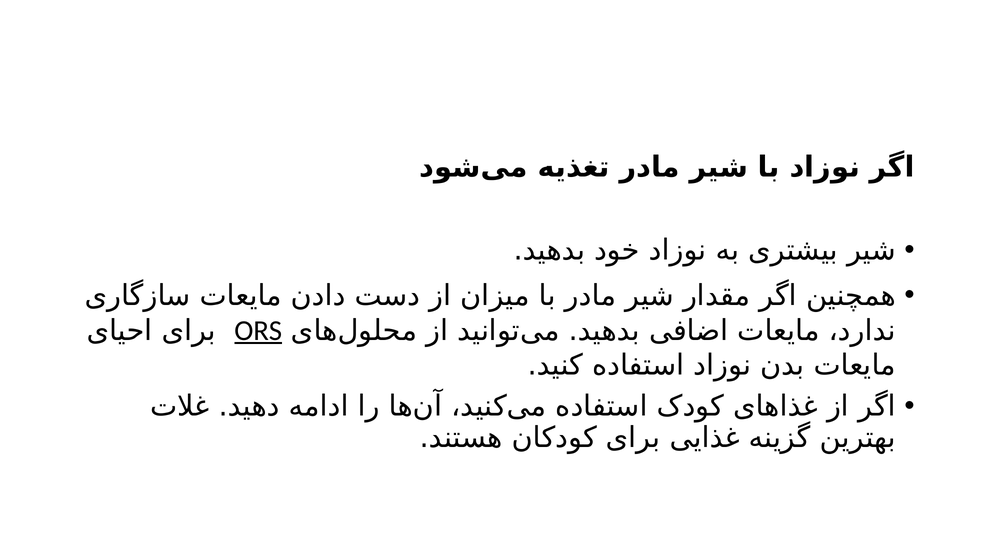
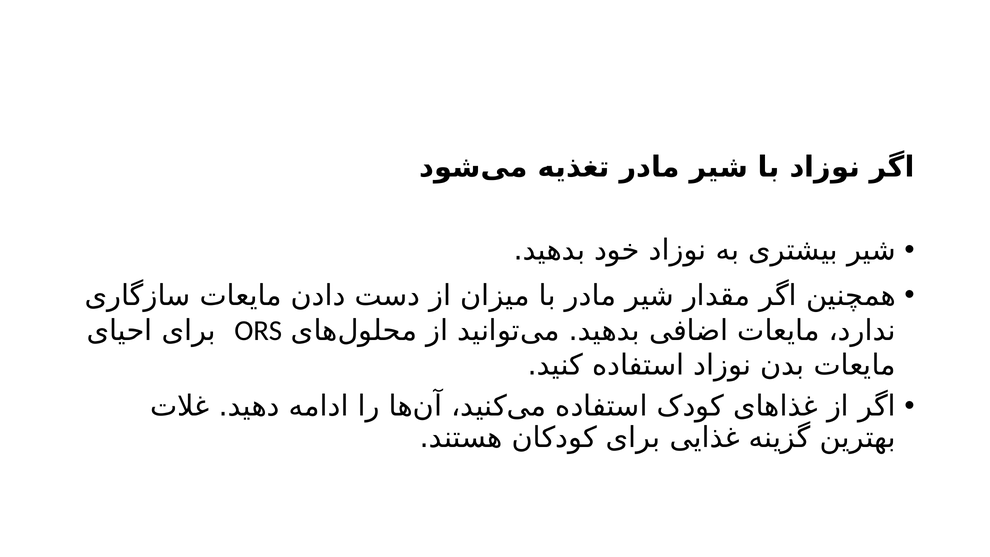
ORS underline: present -> none
